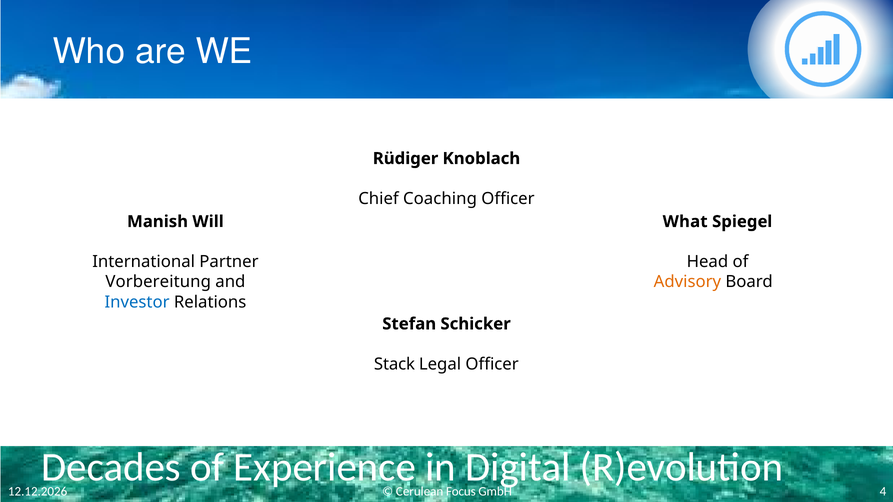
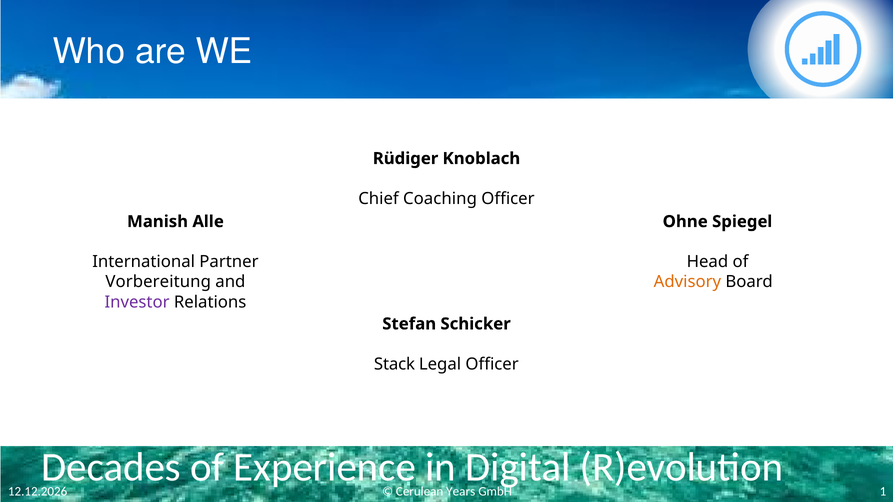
Will: Will -> Alle
What: What -> Ohne
Investor colour: blue -> purple
Focus: Focus -> Years
4: 4 -> 1
